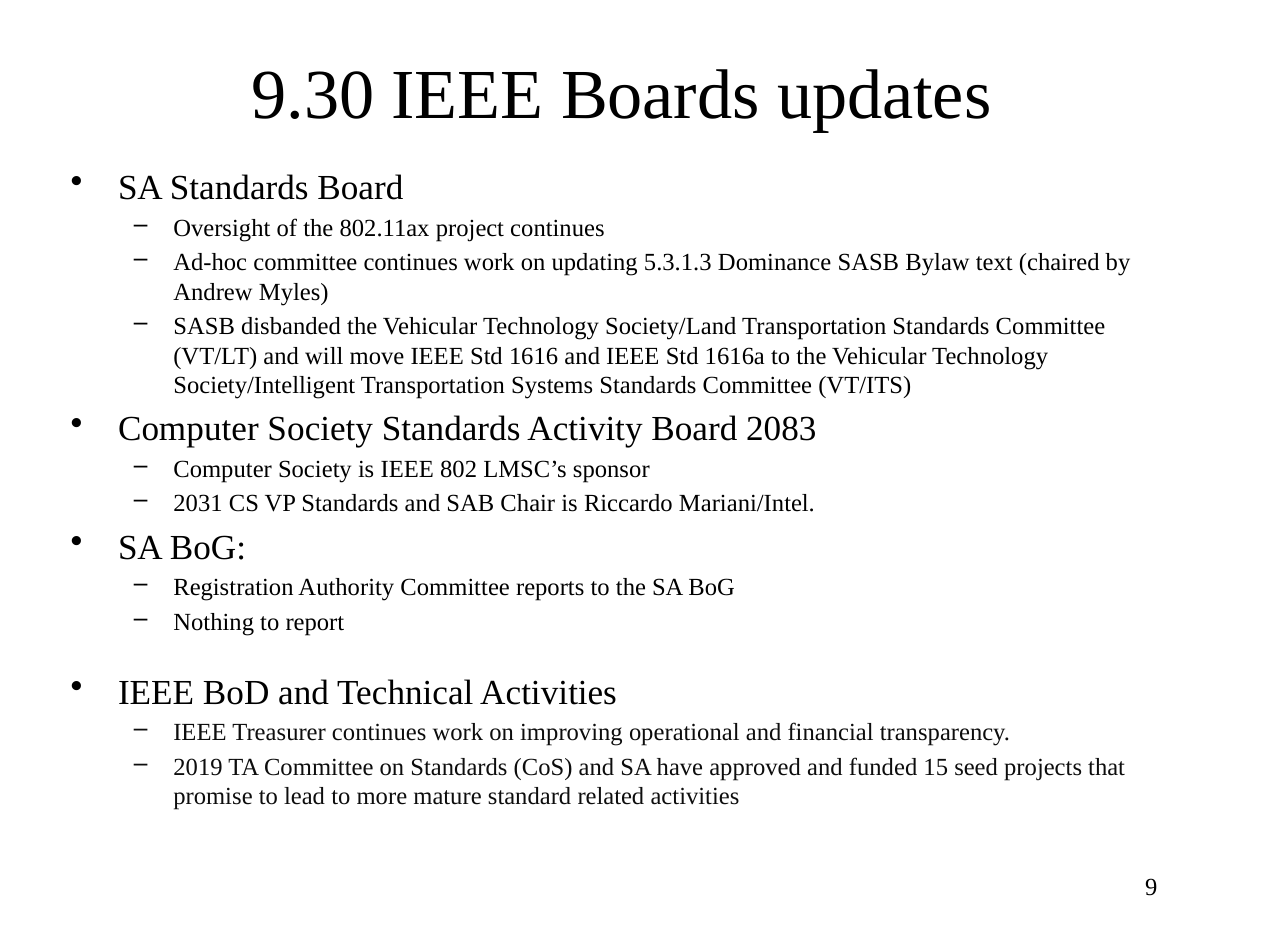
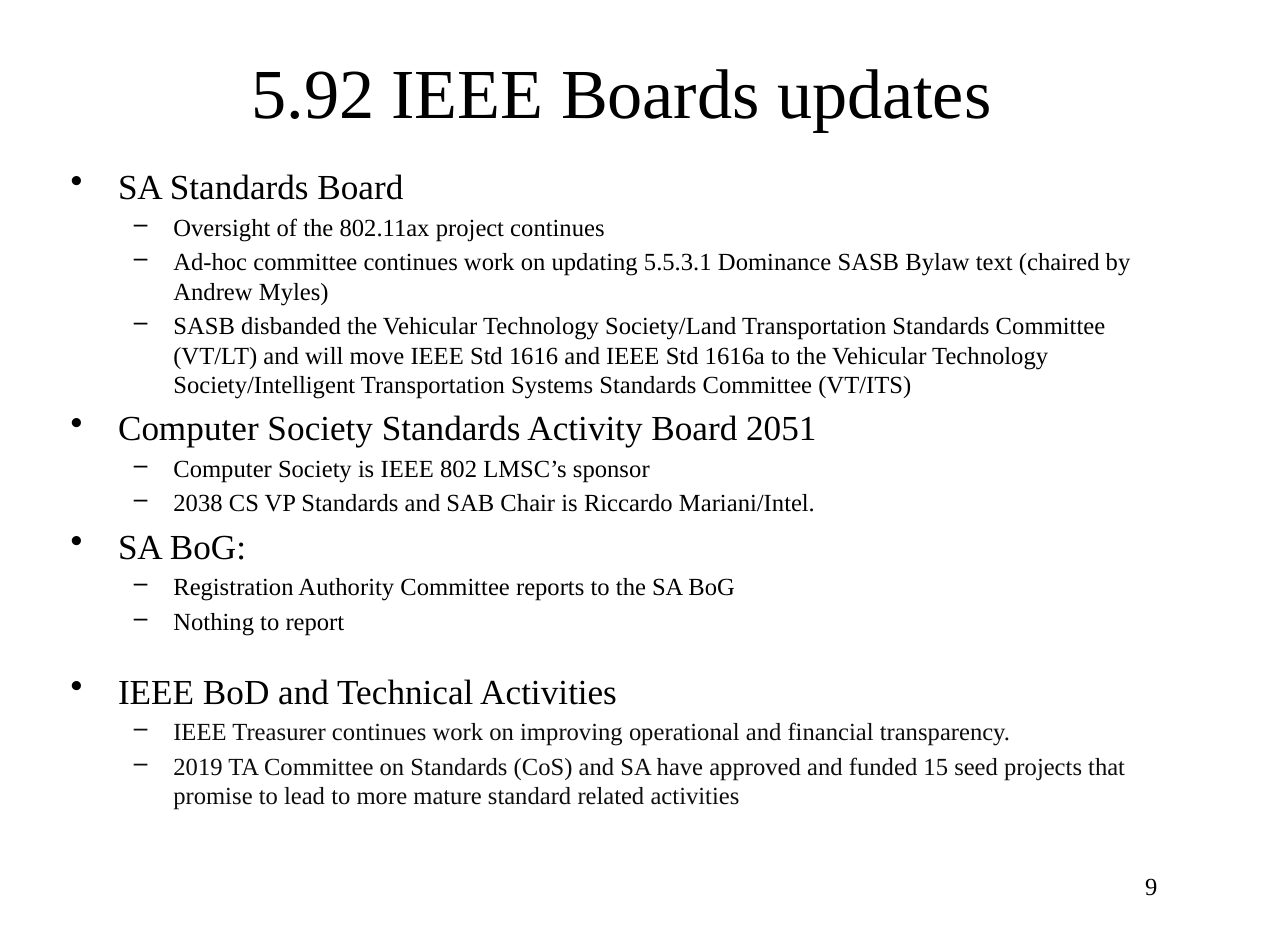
9.30: 9.30 -> 5.92
5.3.1.3: 5.3.1.3 -> 5.5.3.1
2083: 2083 -> 2051
2031: 2031 -> 2038
